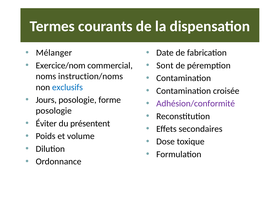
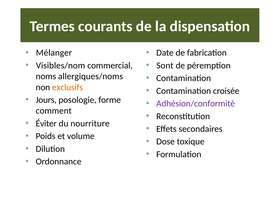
Exercice/nom: Exercice/nom -> Visibles/nom
instruction/noms: instruction/noms -> allergiques/noms
exclusifs colour: blue -> orange
posologie at (54, 111): posologie -> comment
présentent: présentent -> nourriture
